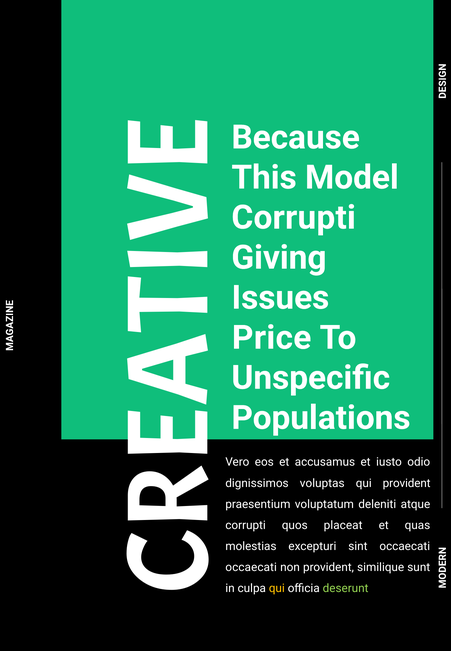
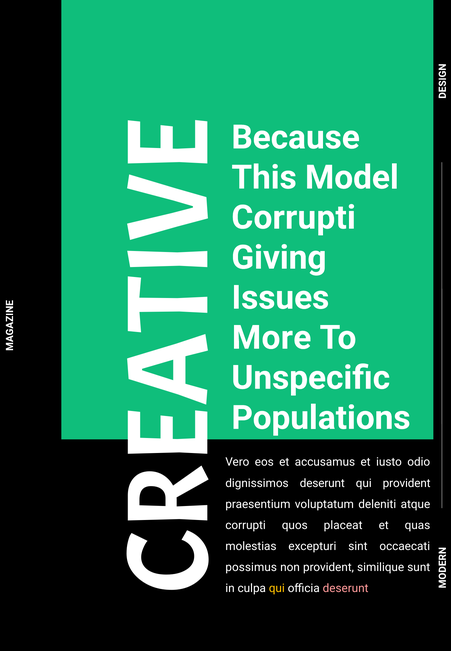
Price: Price -> More
dignissimos voluptas: voluptas -> deserunt
occaecati at (251, 568): occaecati -> possimus
deserunt at (346, 589) colour: light green -> pink
